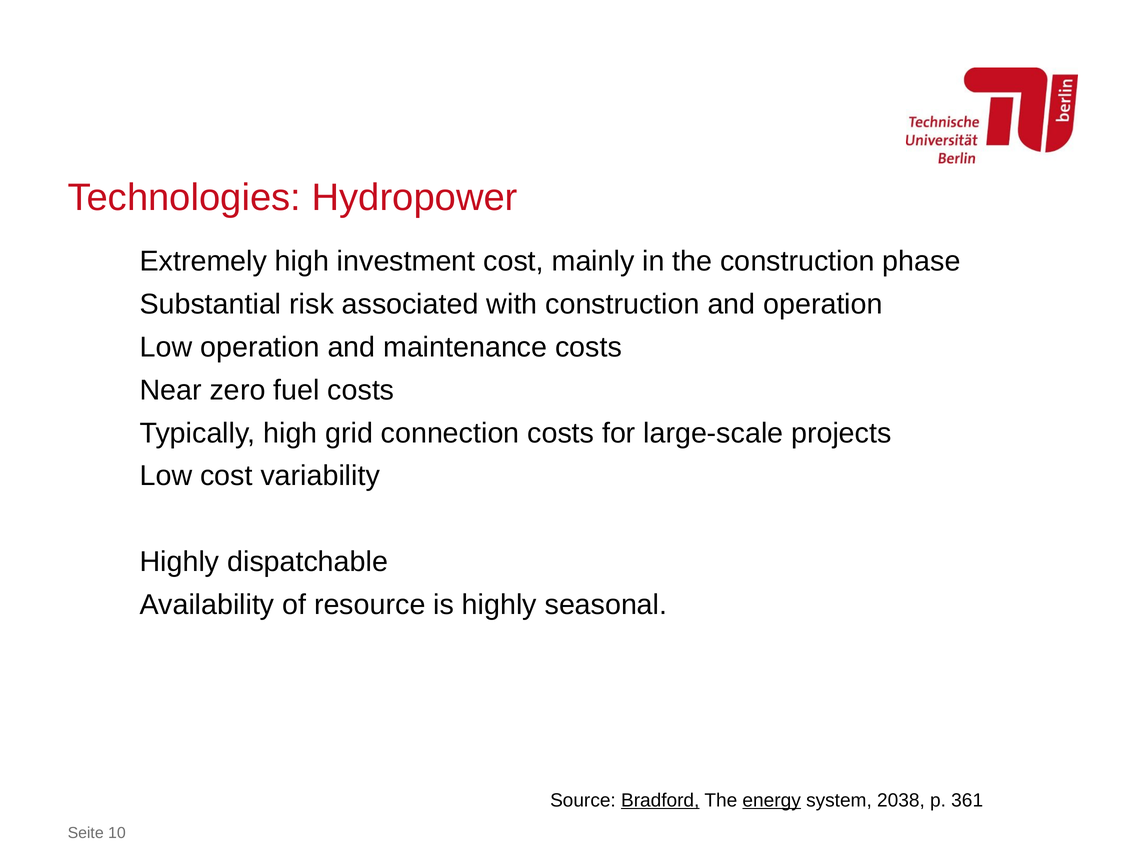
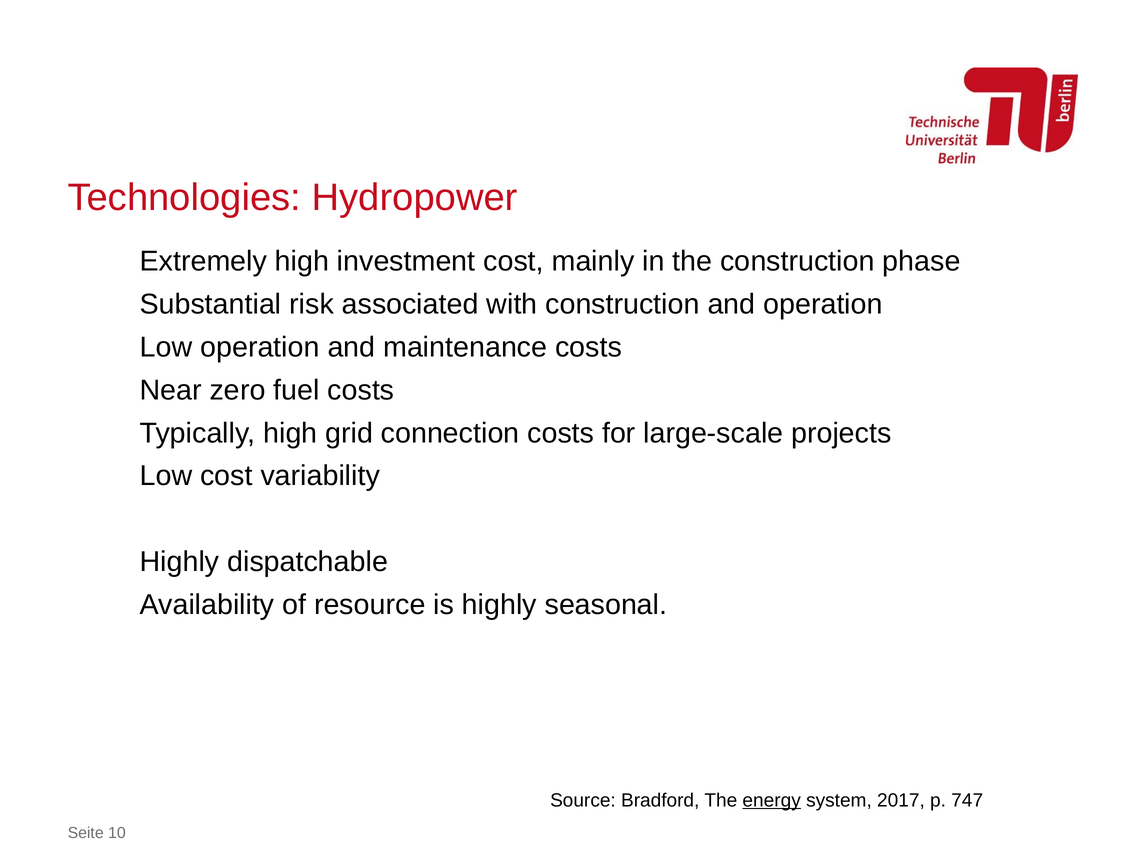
Bradford underline: present -> none
2038: 2038 -> 2017
361: 361 -> 747
